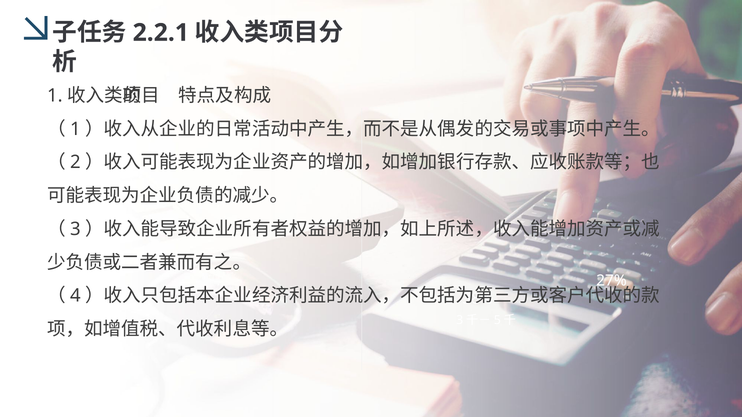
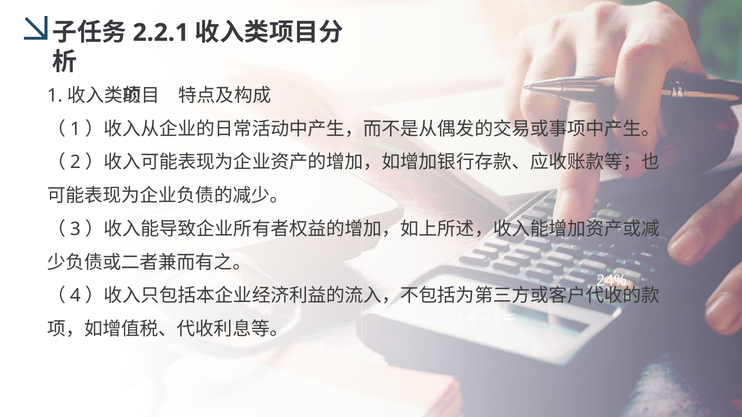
27%: 27% -> 24%
